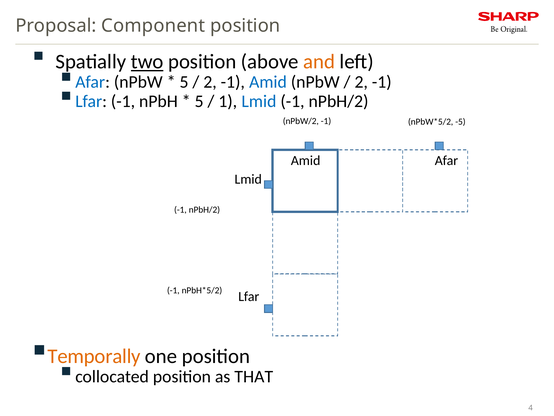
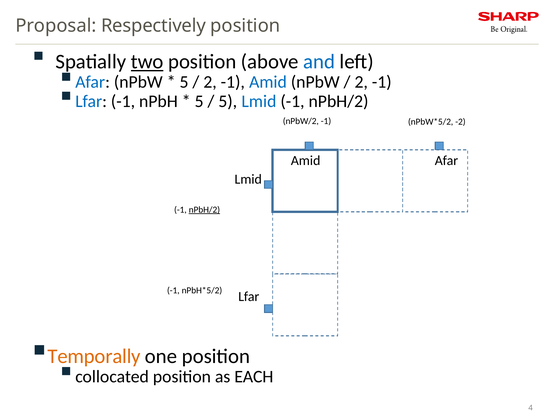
Component: Component -> Respectively
and colour: orange -> blue
1 at (228, 101): 1 -> 5
-5: -5 -> -2
nPbH/2 at (204, 209) underline: none -> present
THAT: THAT -> EACH
